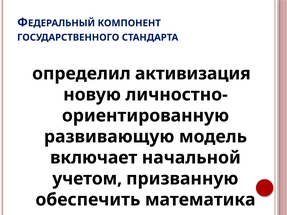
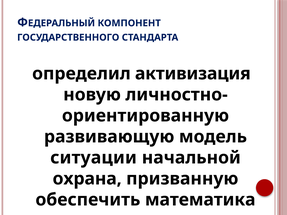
включает: включает -> ситуации
учетом: учетом -> охрана
